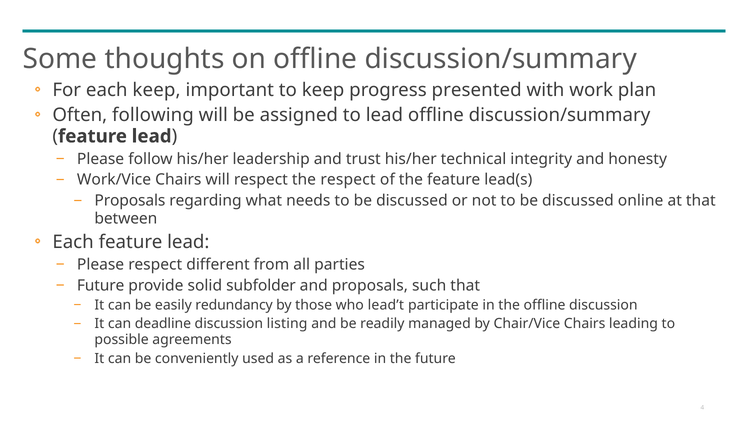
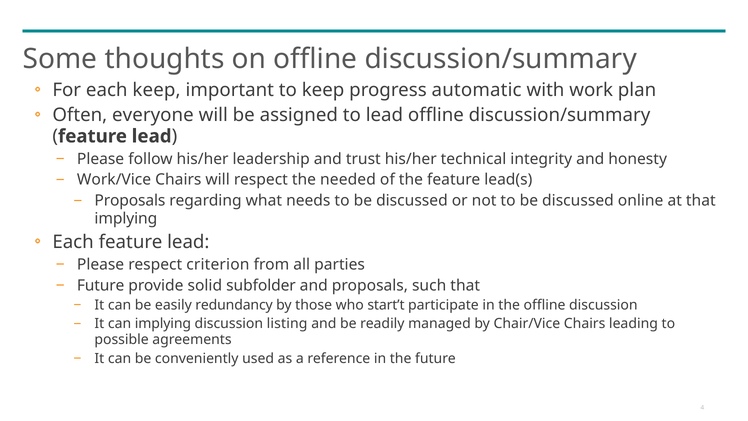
presented: presented -> automatic
following: following -> everyone
the respect: respect -> needed
between at (126, 218): between -> implying
different: different -> criterion
lead’t: lead’t -> start’t
can deadline: deadline -> implying
